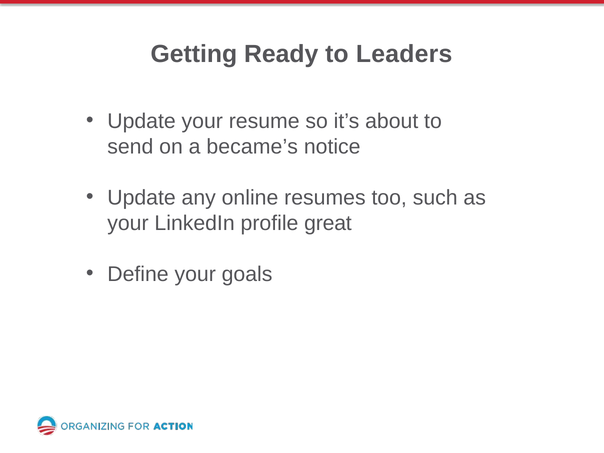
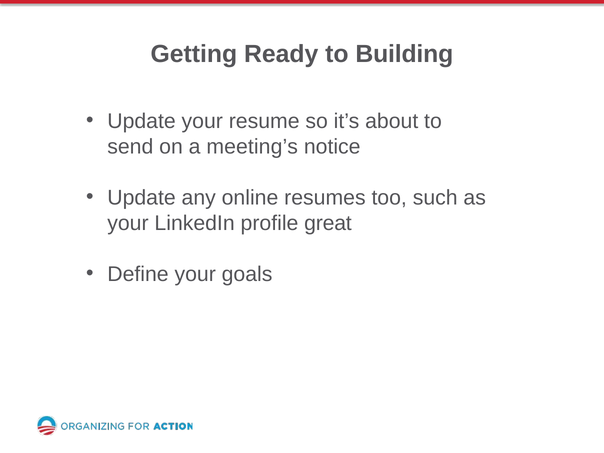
Leaders: Leaders -> Building
became’s: became’s -> meeting’s
